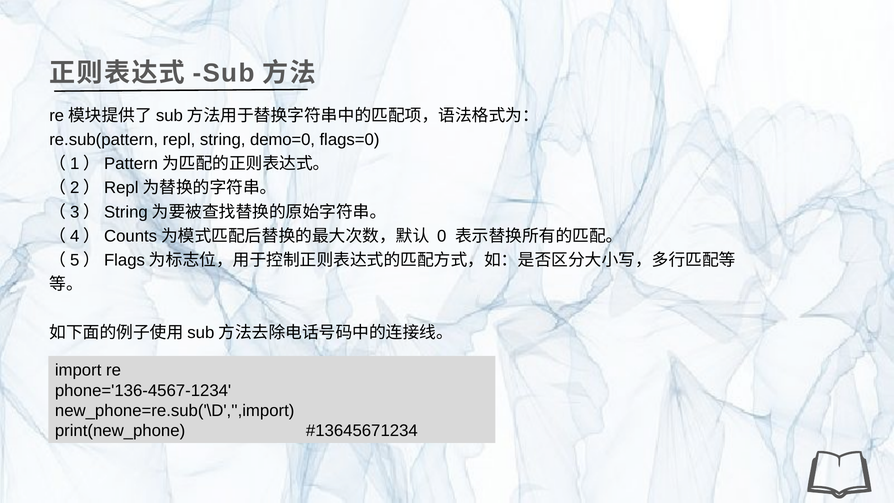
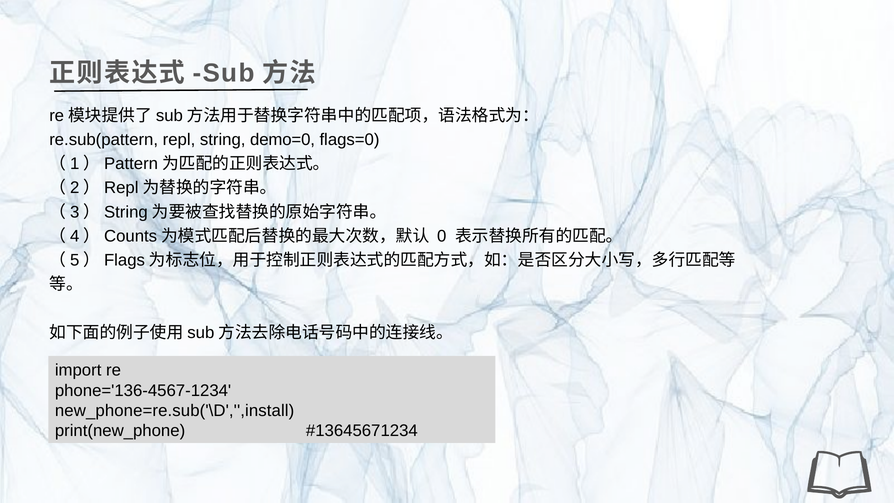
new_phone=re.sub('\D','',import: new_phone=re.sub('\D','',import -> new_phone=re.sub('\D','',install
